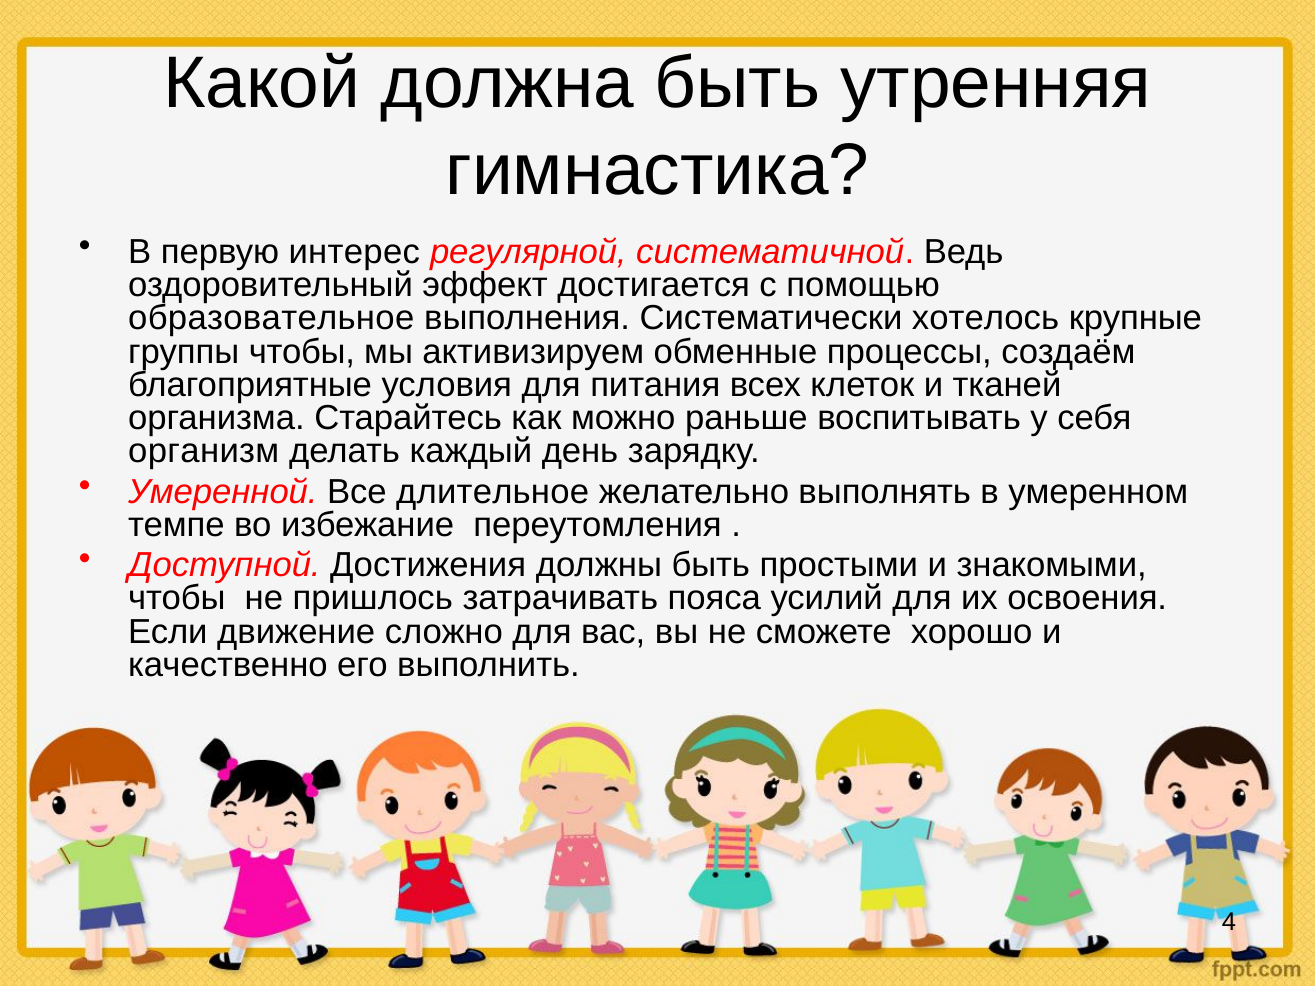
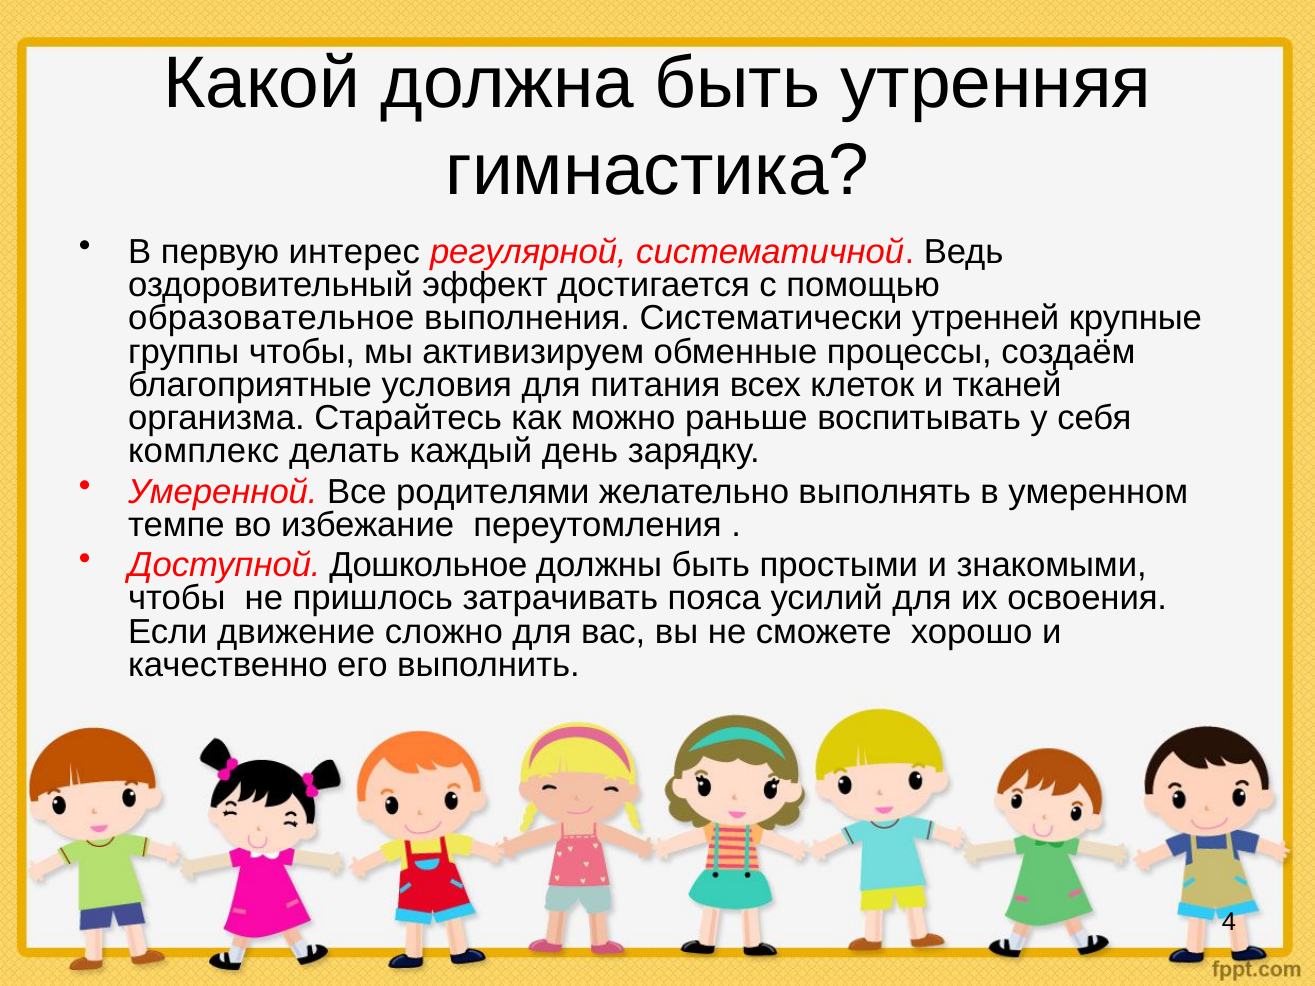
хотелось: хотелось -> утренней
организм: организм -> комплекс
длительное: длительное -> родителями
Достижения: Достижения -> Дошкольное
